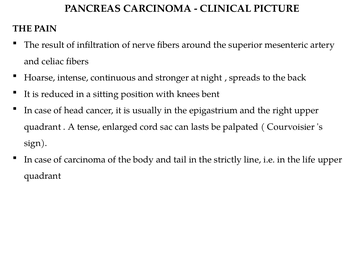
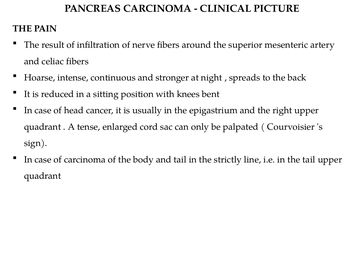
lasts: lasts -> only
the life: life -> tail
